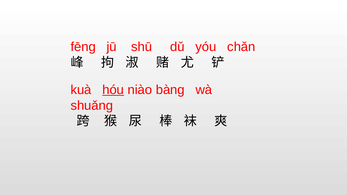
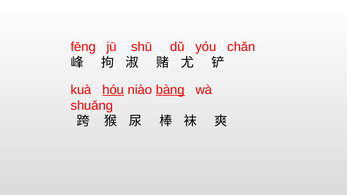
bàng underline: none -> present
